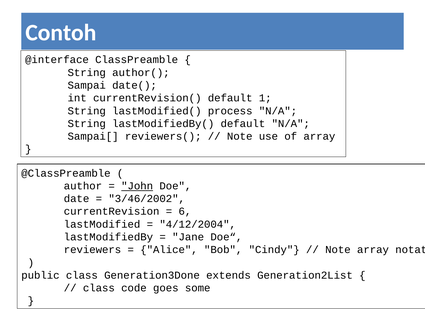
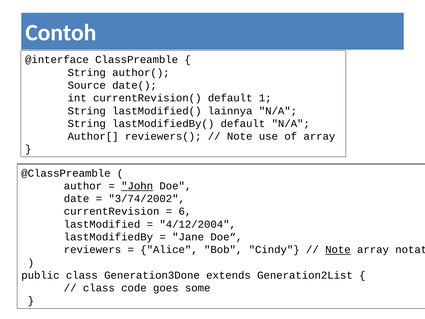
Sampai: Sampai -> Source
process: process -> lainnya
Sampai[: Sampai[ -> Author[
3/46/2002: 3/46/2002 -> 3/74/2002
Note at (338, 250) underline: none -> present
